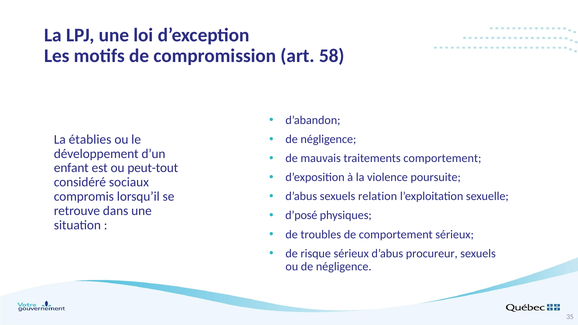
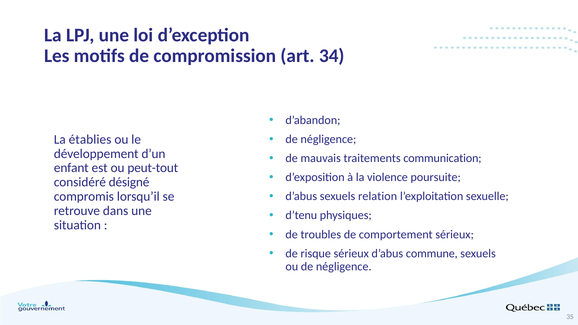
58: 58 -> 34
traitements comportement: comportement -> communication
sociaux: sociaux -> désigné
d’posé: d’posé -> d’tenu
procureur: procureur -> commune
